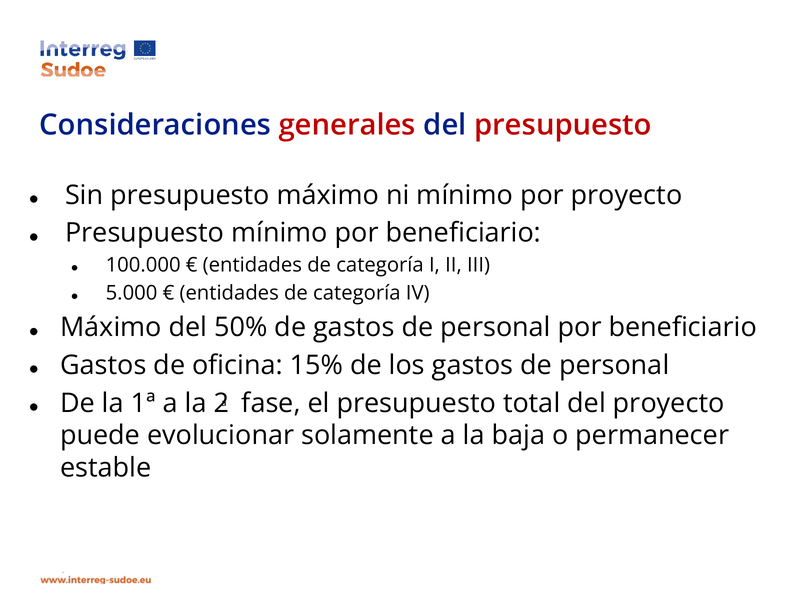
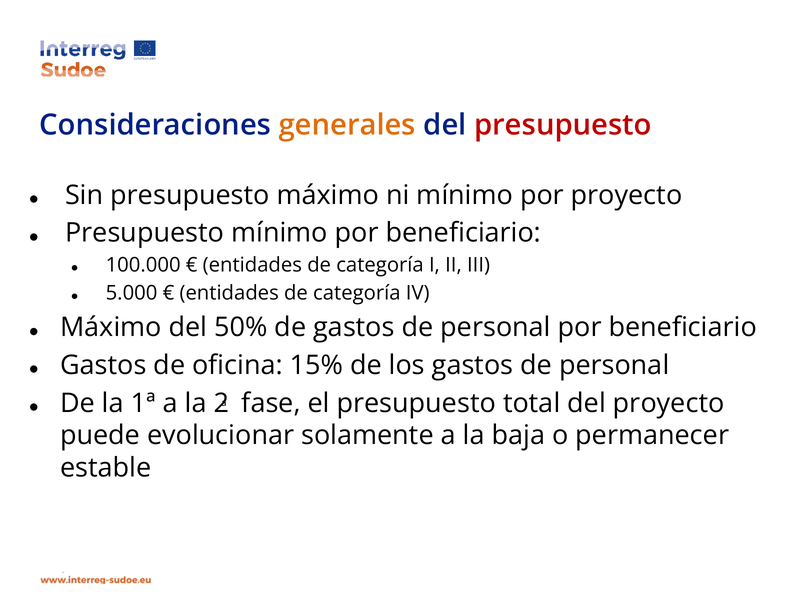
generales colour: red -> orange
